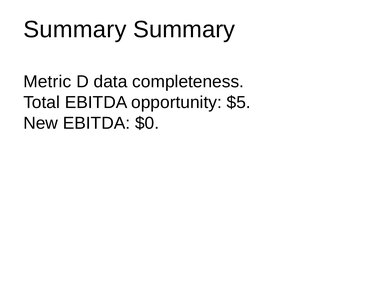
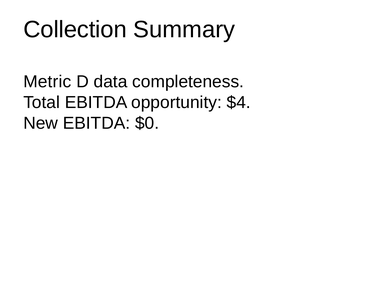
Summary at (75, 30): Summary -> Collection
$5: $5 -> $4
